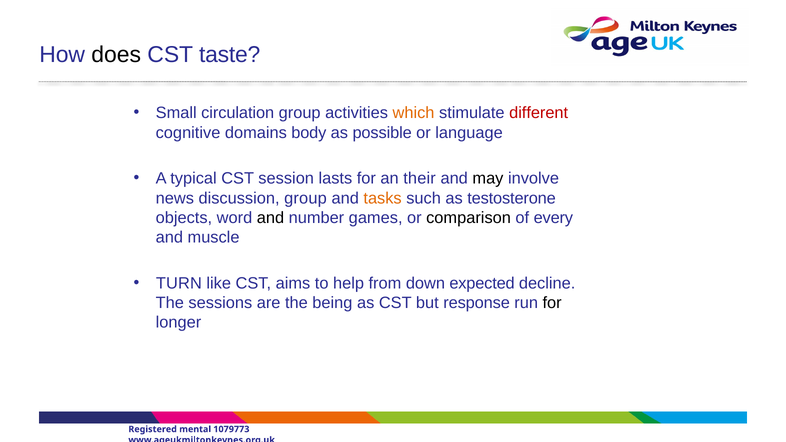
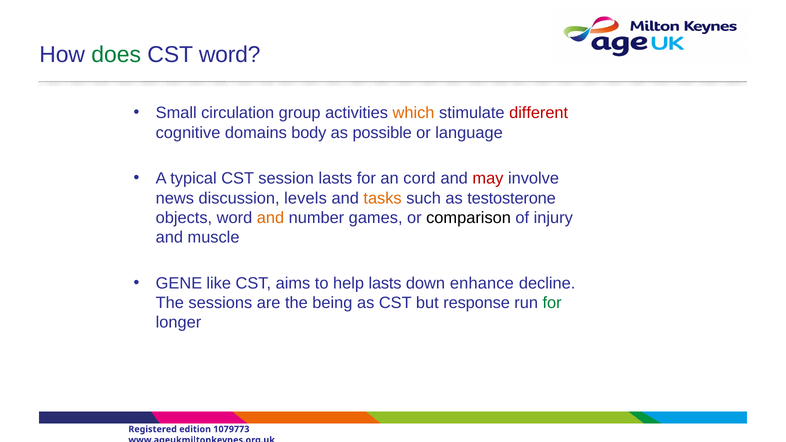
does colour: black -> green
CST taste: taste -> word
their: their -> cord
may colour: black -> red
discussion group: group -> levels
and at (270, 218) colour: black -> orange
every: every -> injury
TURN: TURN -> GENE
help from: from -> lasts
expected: expected -> enhance
for at (552, 303) colour: black -> green
mental: mental -> edition
